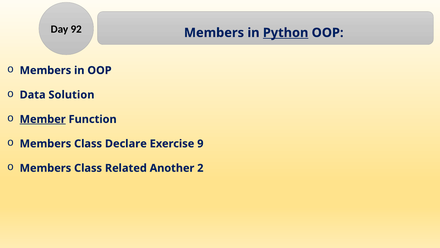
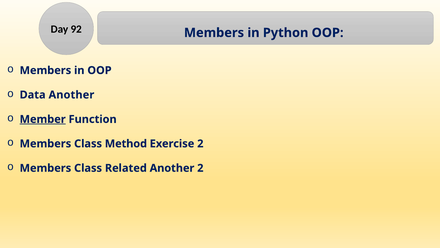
Python underline: present -> none
Data Solution: Solution -> Another
Declare: Declare -> Method
Exercise 9: 9 -> 2
